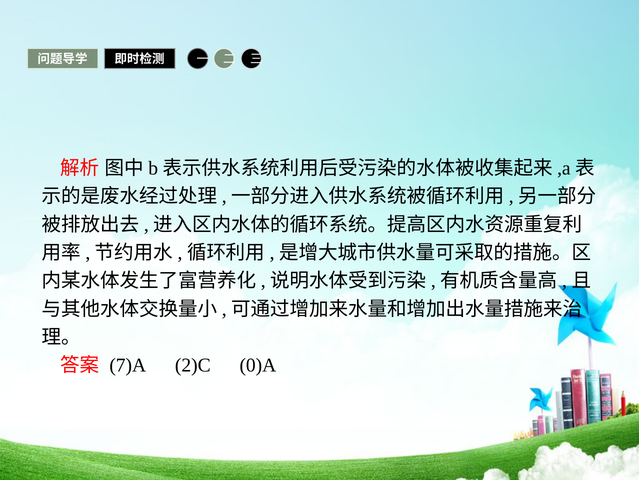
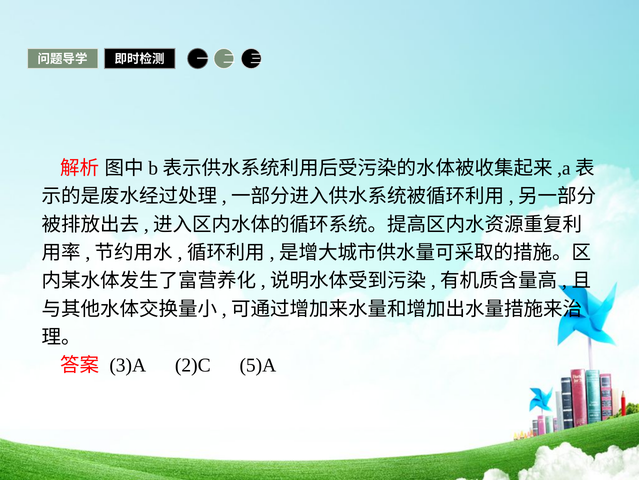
7)A: 7)A -> 3)A
0)A: 0)A -> 5)A
